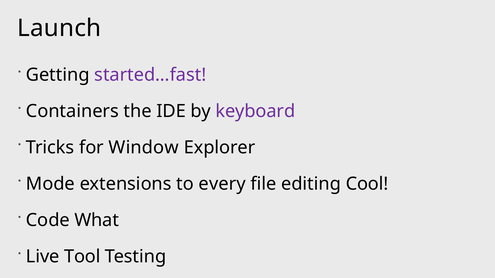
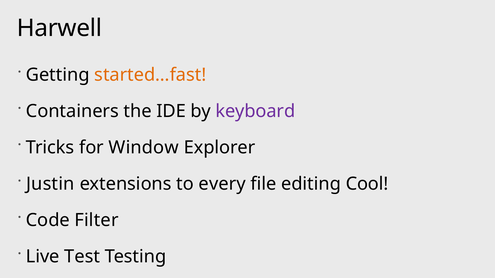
Launch: Launch -> Harwell
started…fast colour: purple -> orange
Mode: Mode -> Justin
What: What -> Filter
Tool: Tool -> Test
